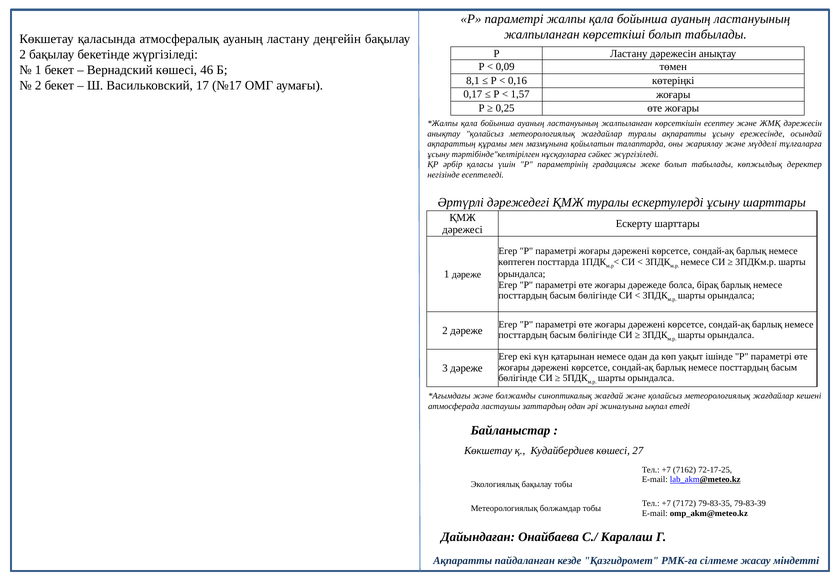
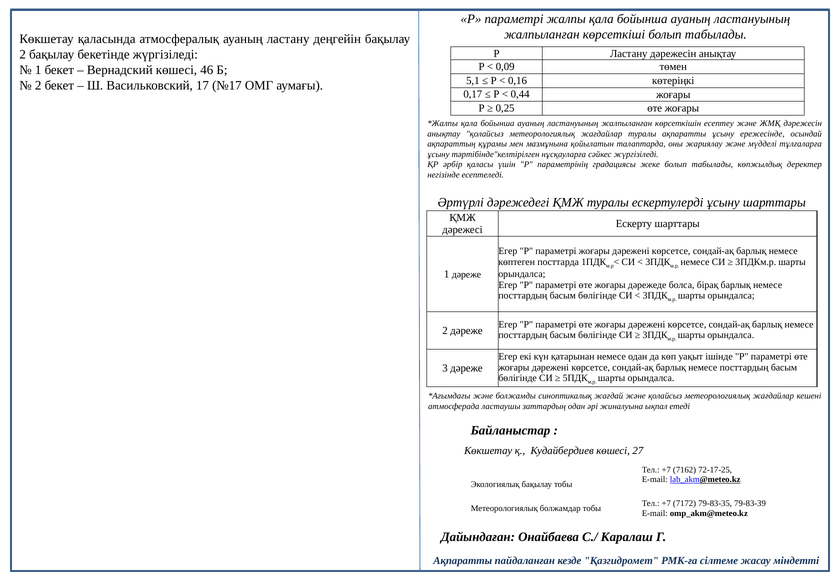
8,1: 8,1 -> 5,1
1,57: 1,57 -> 0,44
